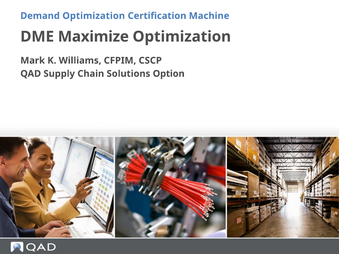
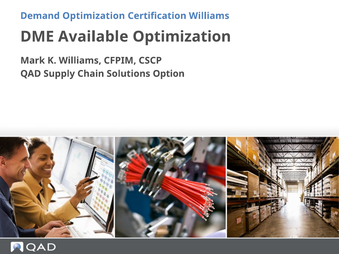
Certification Machine: Machine -> Williams
Maximize: Maximize -> Available
